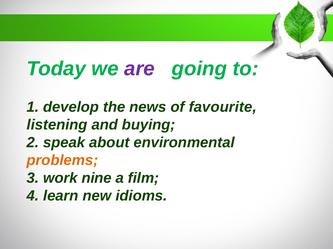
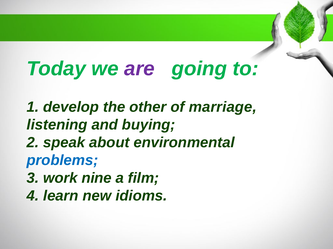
news: news -> other
favourite: favourite -> marriage
problems colour: orange -> blue
